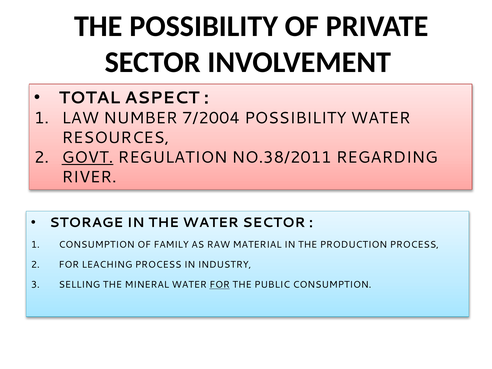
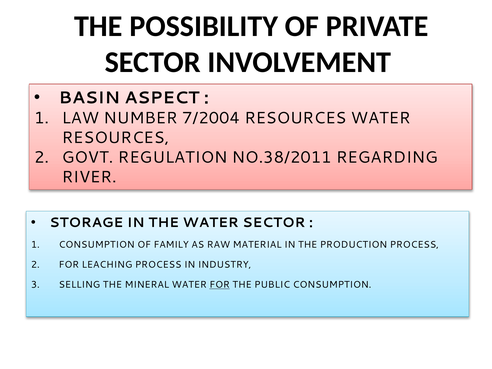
TOTAL: TOTAL -> BASIN
7/2004 POSSIBILITY: POSSIBILITY -> RESOURCES
GOVT underline: present -> none
